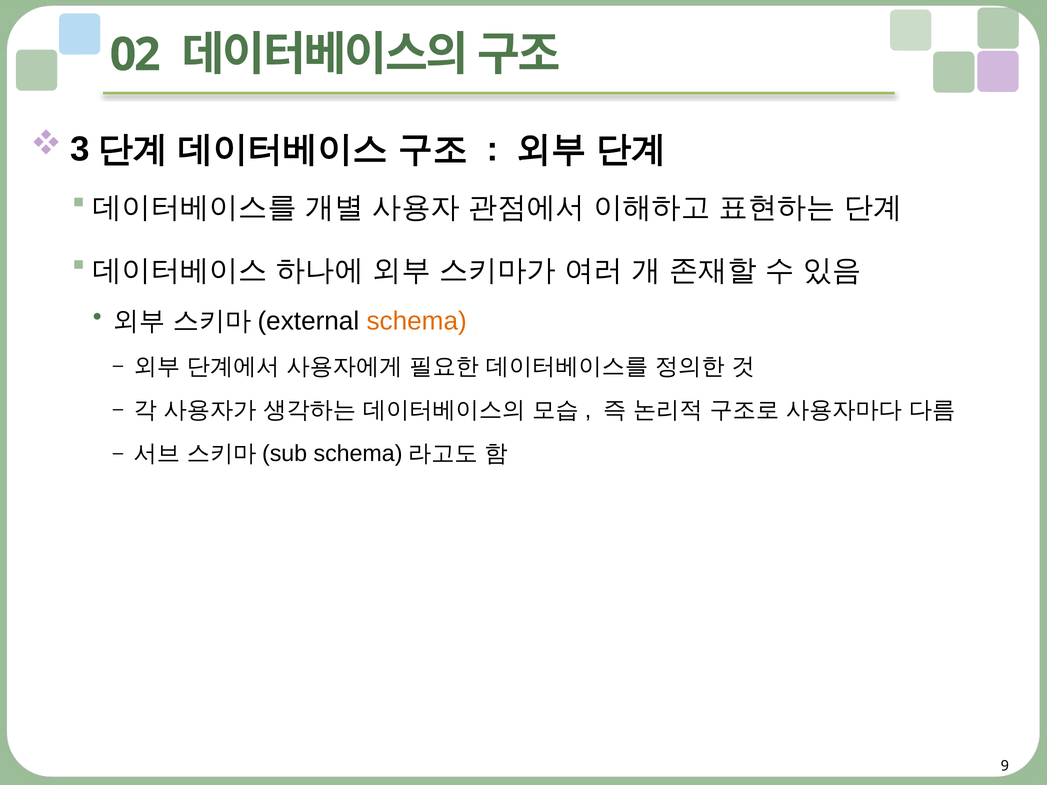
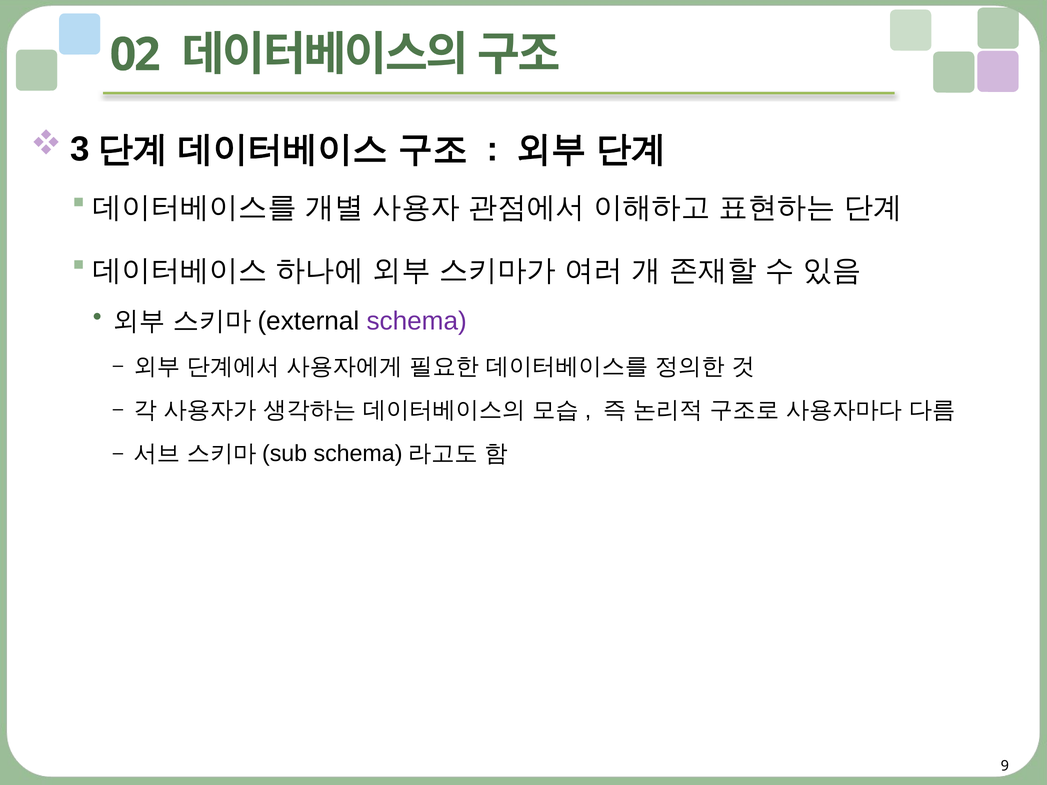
schema colour: orange -> purple
